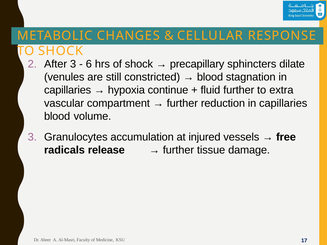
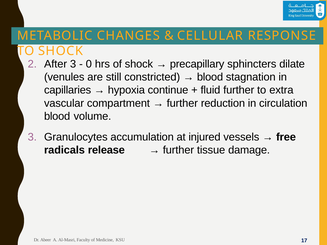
6: 6 -> 0
reduction in capillaries: capillaries -> circulation
